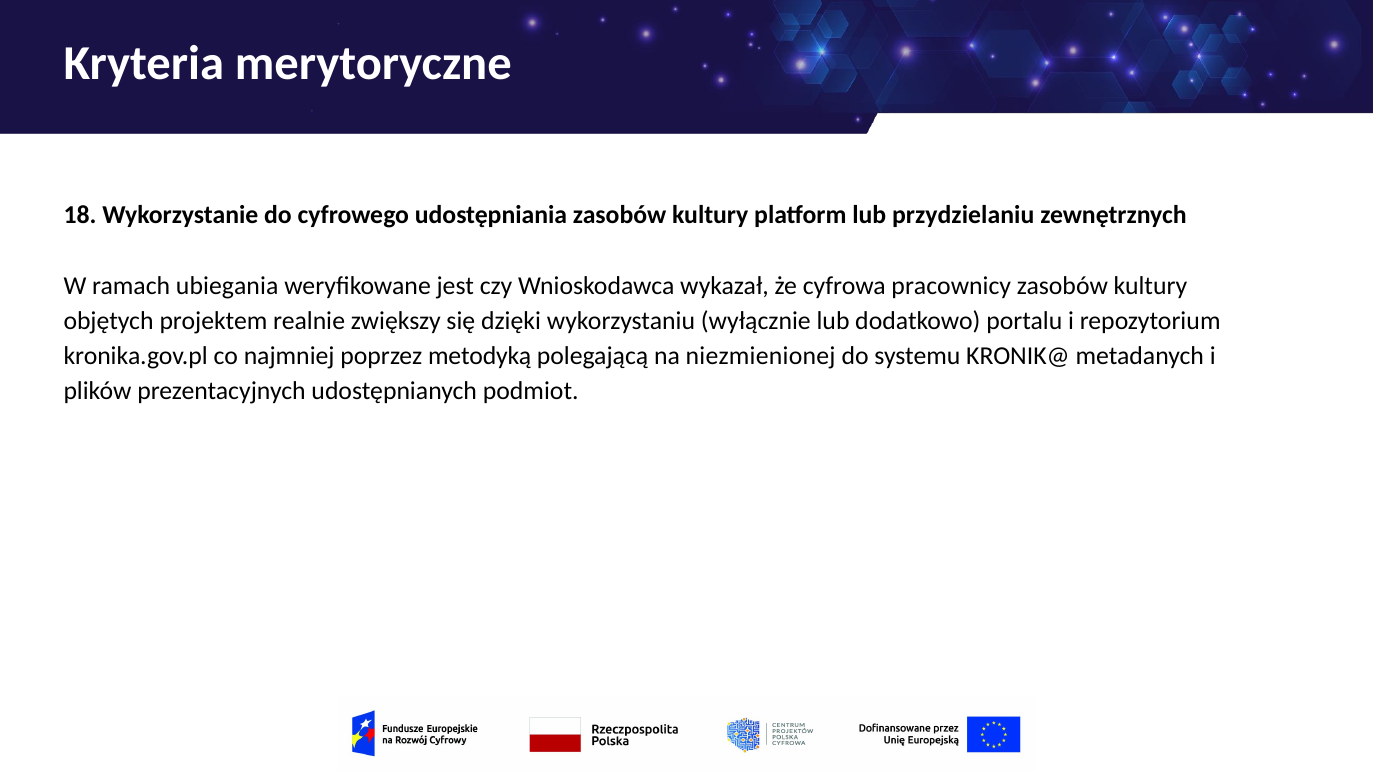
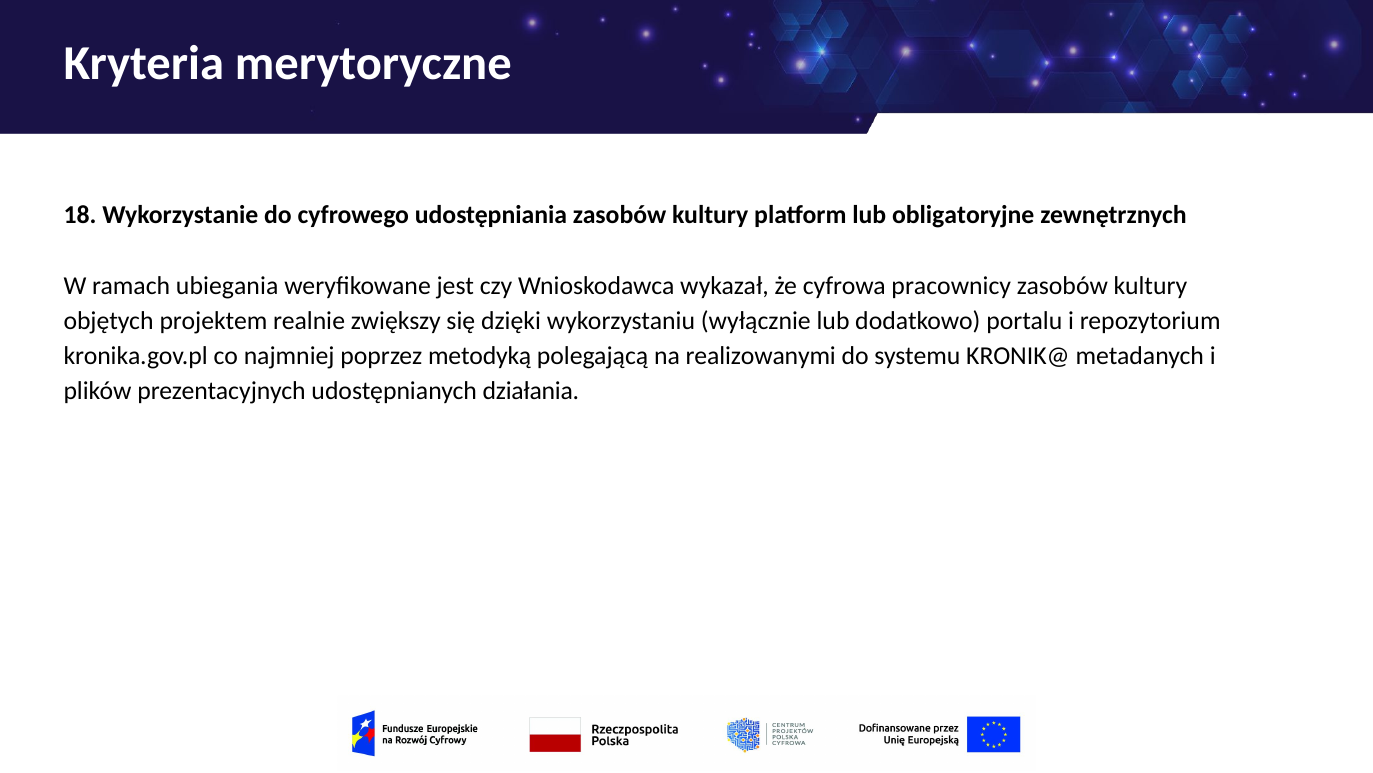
przydzielaniu: przydzielaniu -> obligatoryjne
niezmienionej: niezmienionej -> realizowanymi
podmiot: podmiot -> działania
